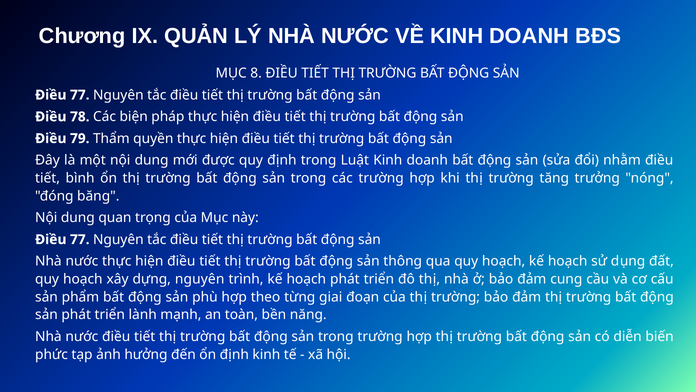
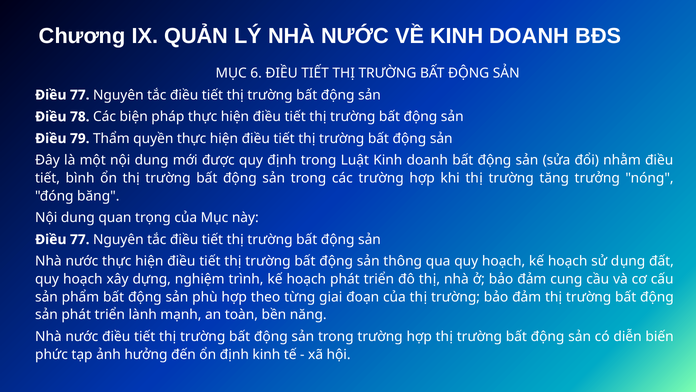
8: 8 -> 6
dựng nguyên: nguyên -> nghiệm
